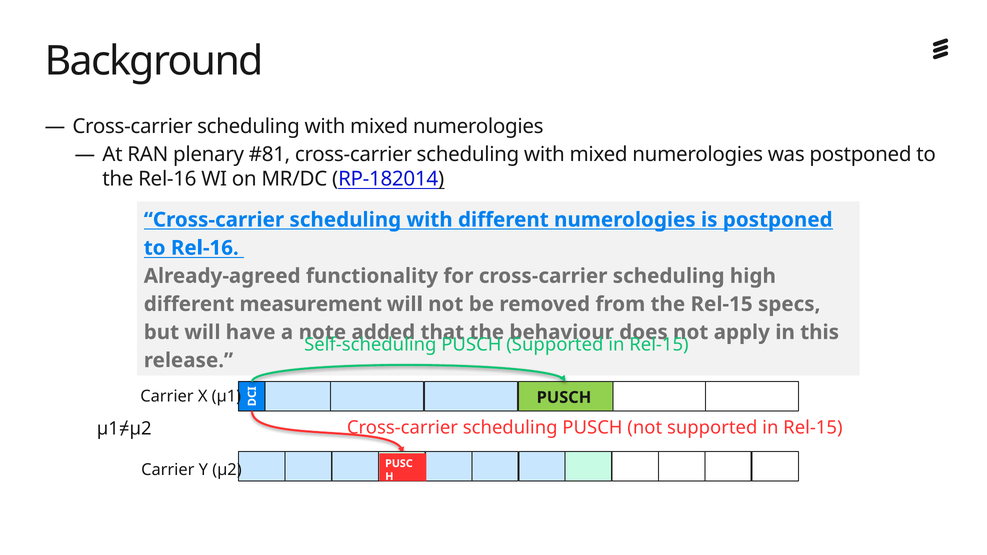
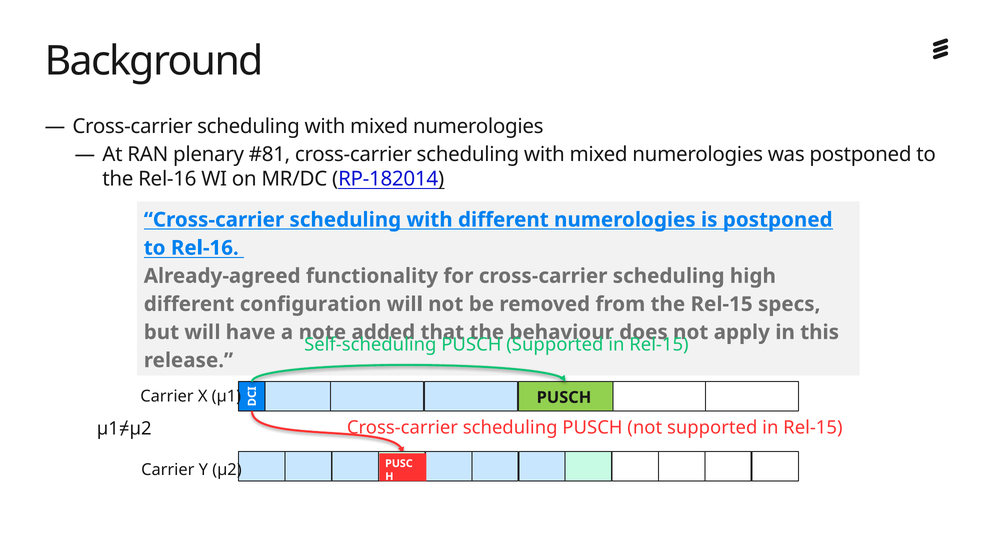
measurement: measurement -> configuration
